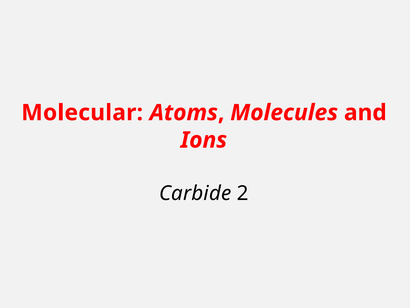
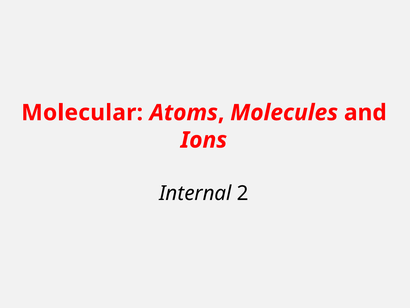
Carbide: Carbide -> Internal
